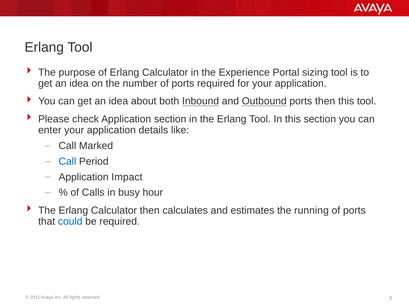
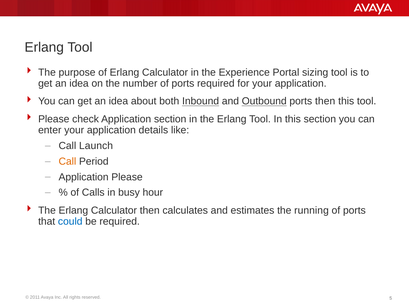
Marked: Marked -> Launch
Call at (67, 161) colour: blue -> orange
Application Impact: Impact -> Please
